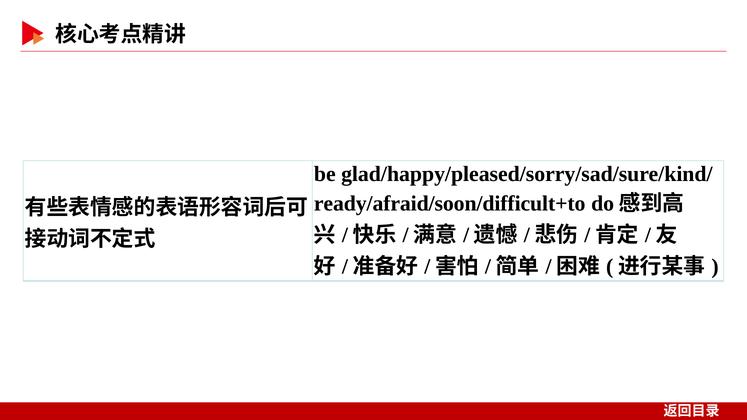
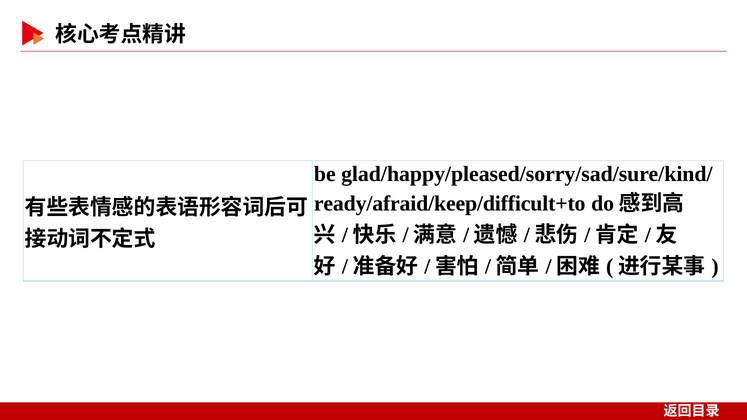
ready/afraid/soon/difficult+to: ready/afraid/soon/difficult+to -> ready/afraid/keep/difficult+to
